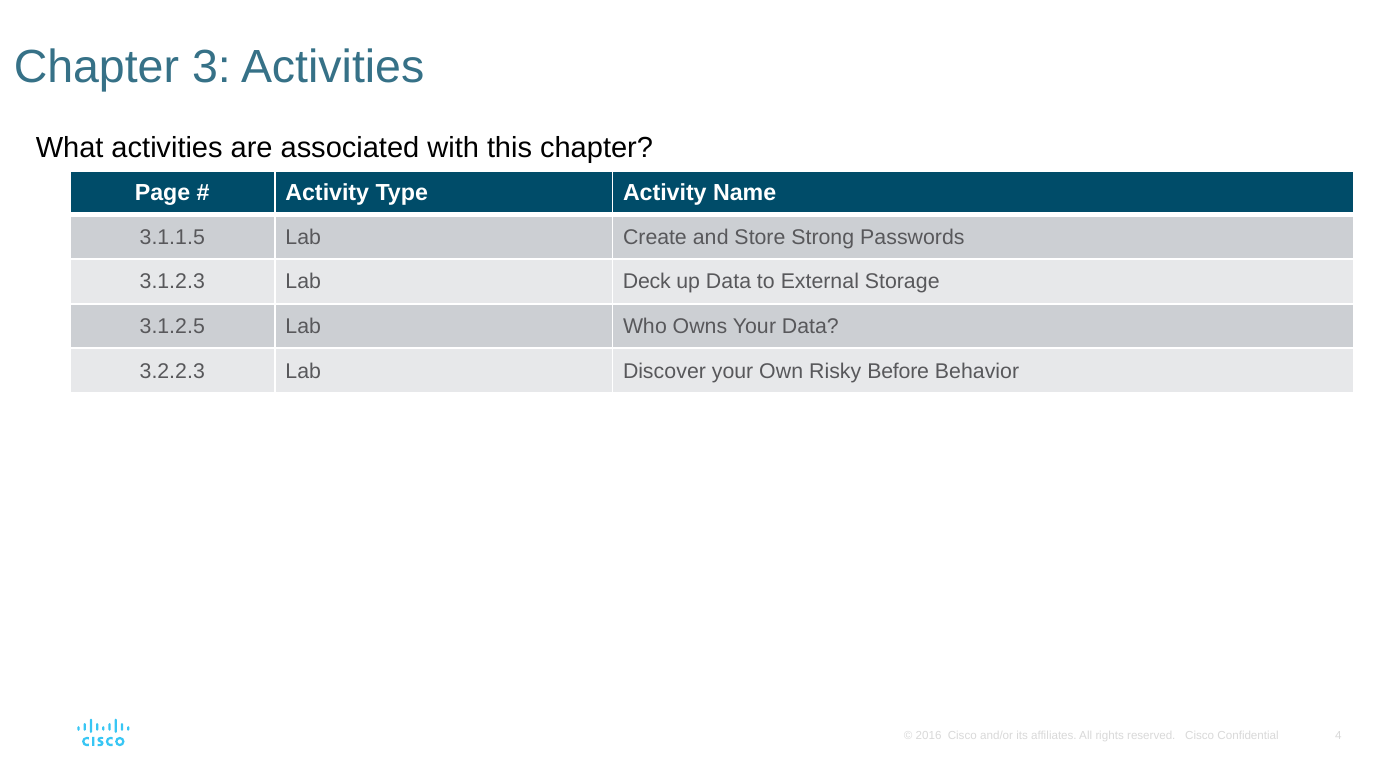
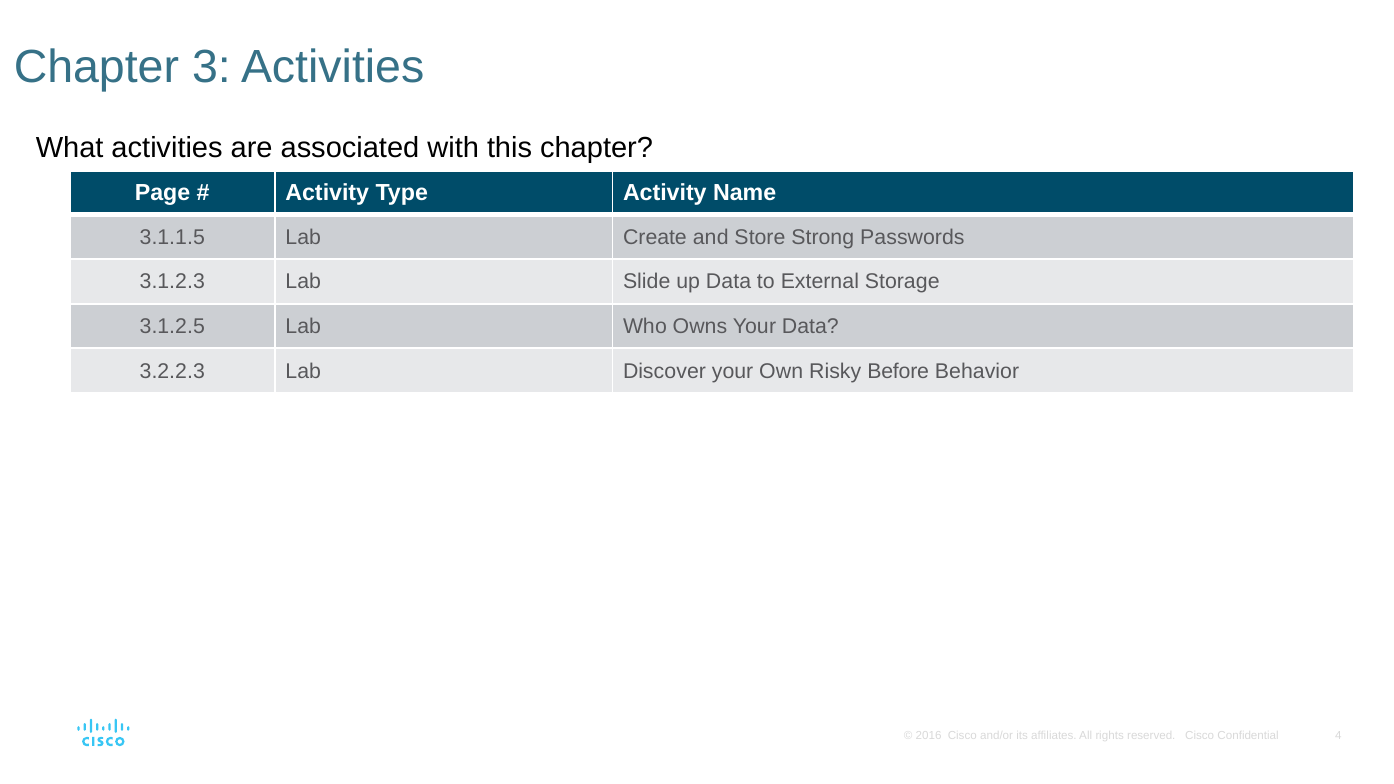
Deck: Deck -> Slide
